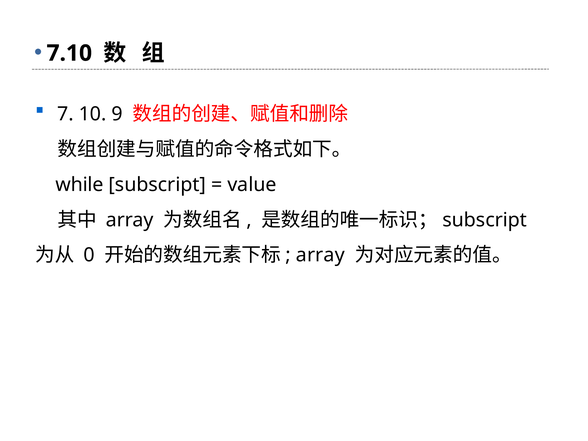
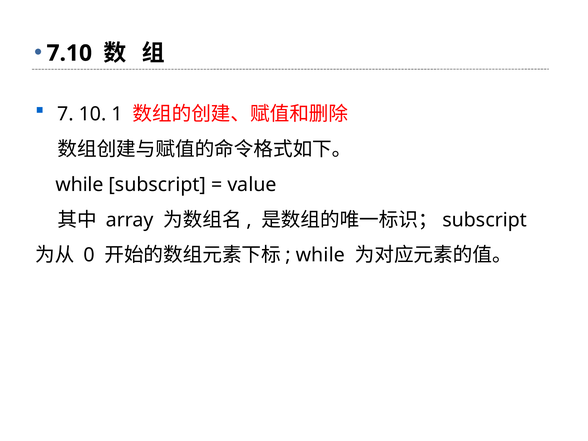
9: 9 -> 1
array at (320, 255): array -> while
